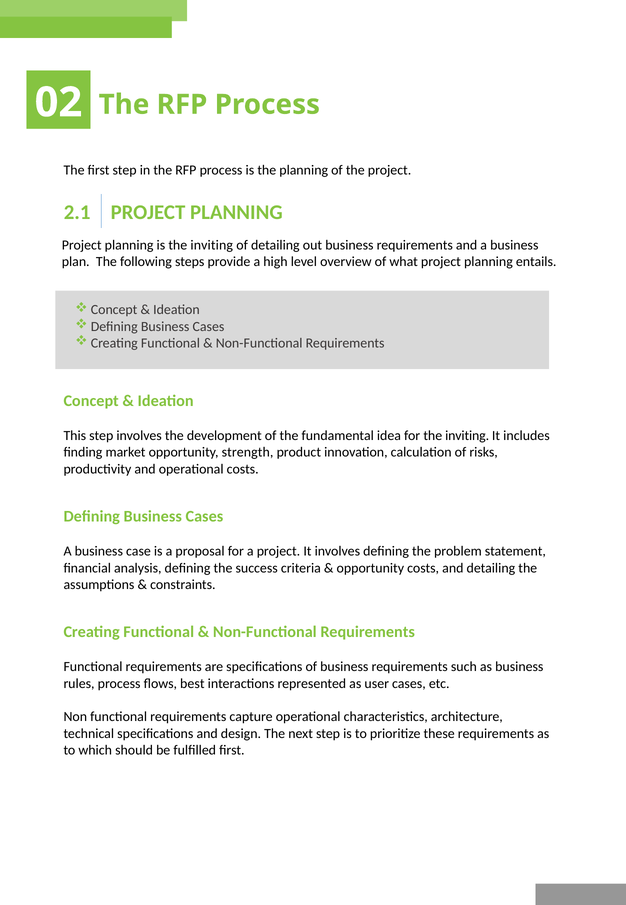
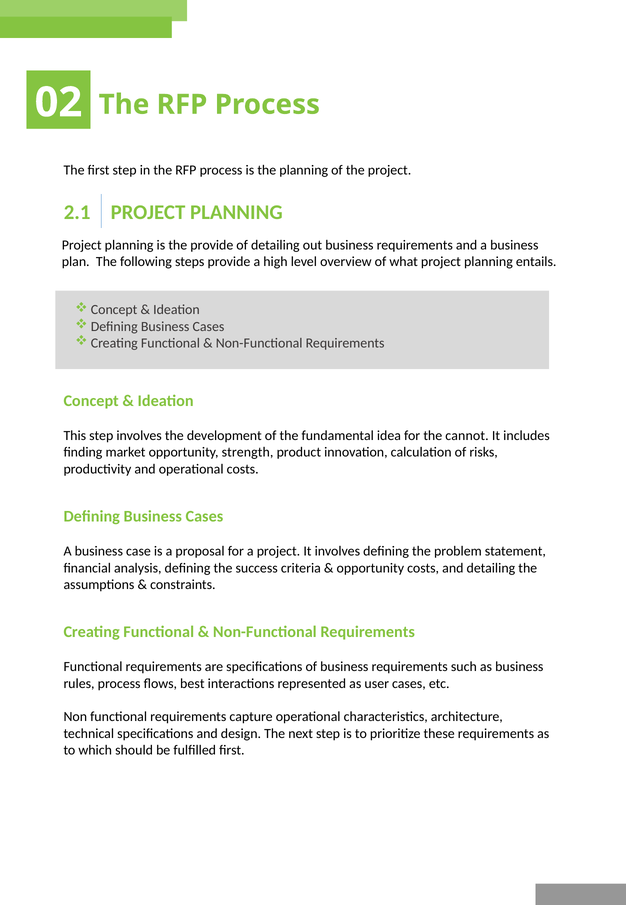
is the inviting: inviting -> provide
for the inviting: inviting -> cannot
